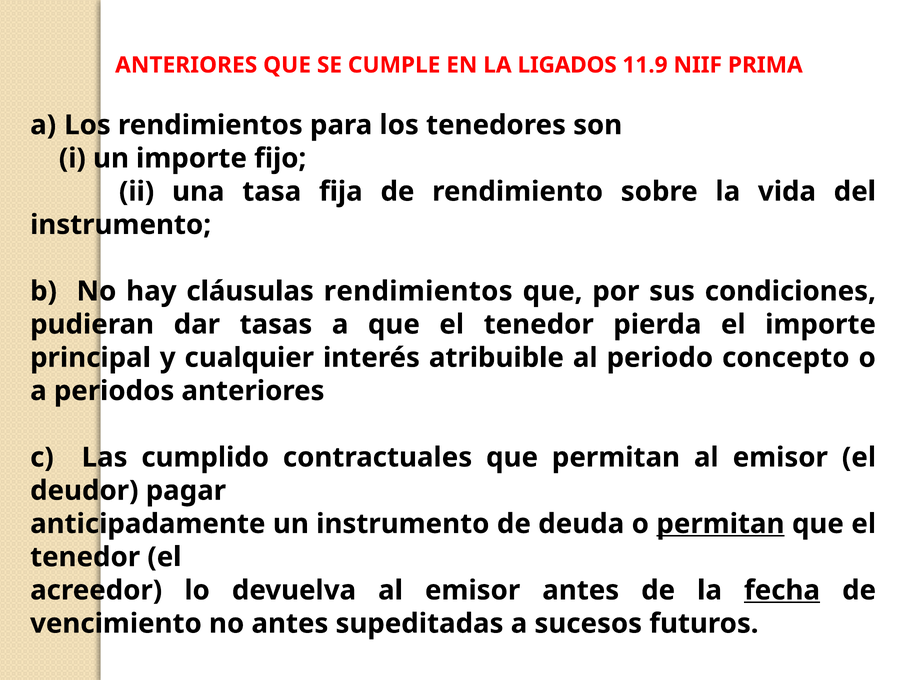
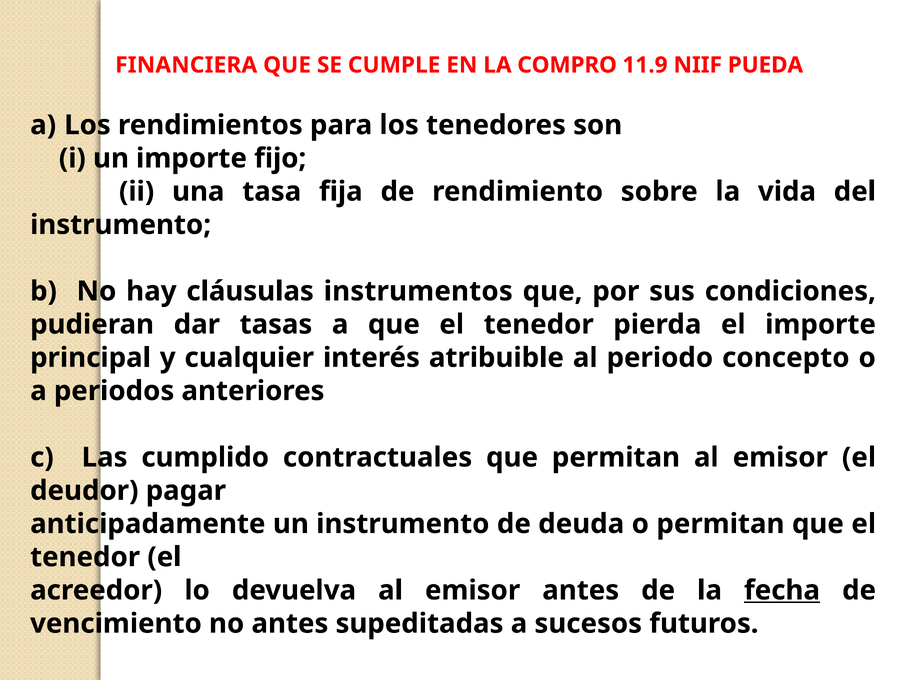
ANTERIORES at (186, 65): ANTERIORES -> FINANCIERA
LIGADOS: LIGADOS -> COMPRO
PRIMA: PRIMA -> PUEDA
cláusulas rendimientos: rendimientos -> instrumentos
permitan at (720, 524) underline: present -> none
